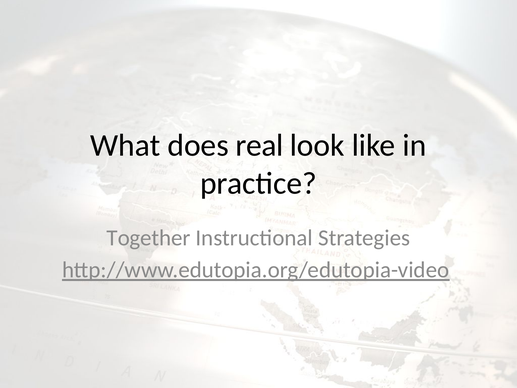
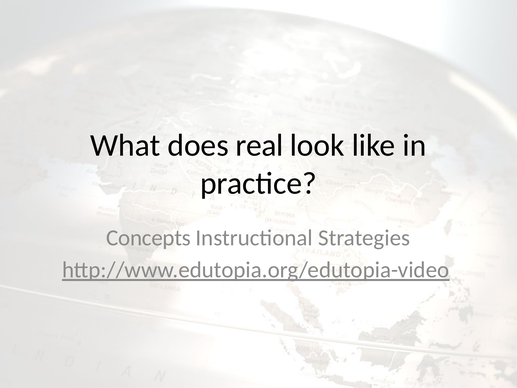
Together: Together -> Concepts
